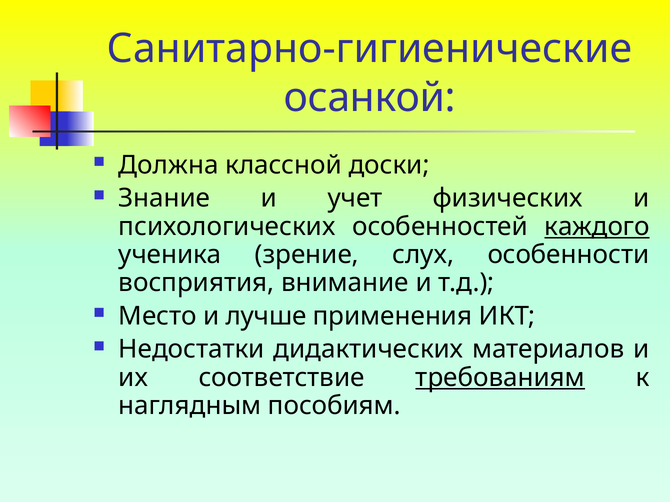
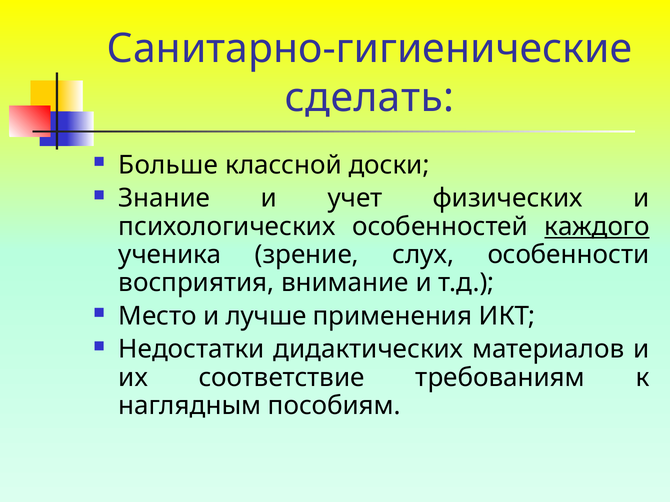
осанкой: осанкой -> сделать
Должна: Должна -> Больше
требованиям underline: present -> none
